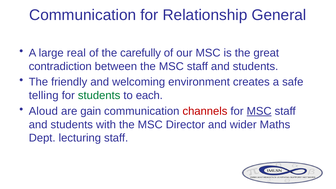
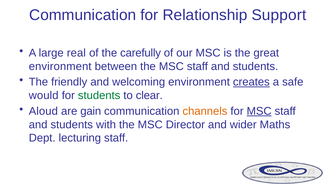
General: General -> Support
contradiction at (60, 66): contradiction -> environment
creates underline: none -> present
telling: telling -> would
each: each -> clear
channels colour: red -> orange
